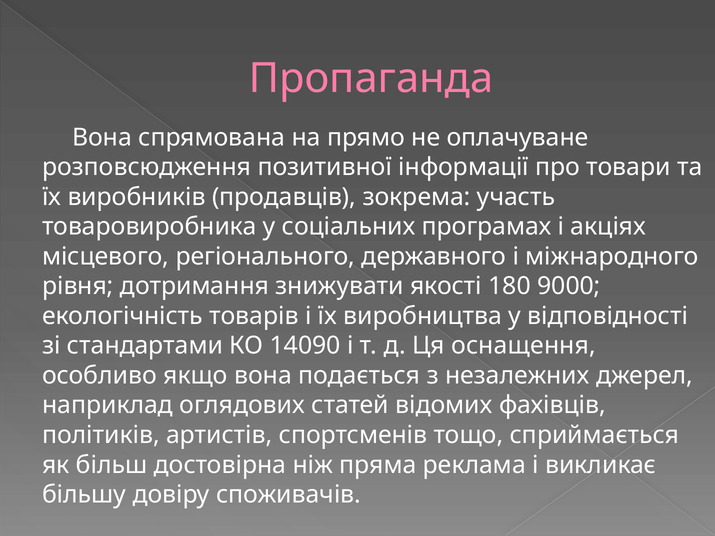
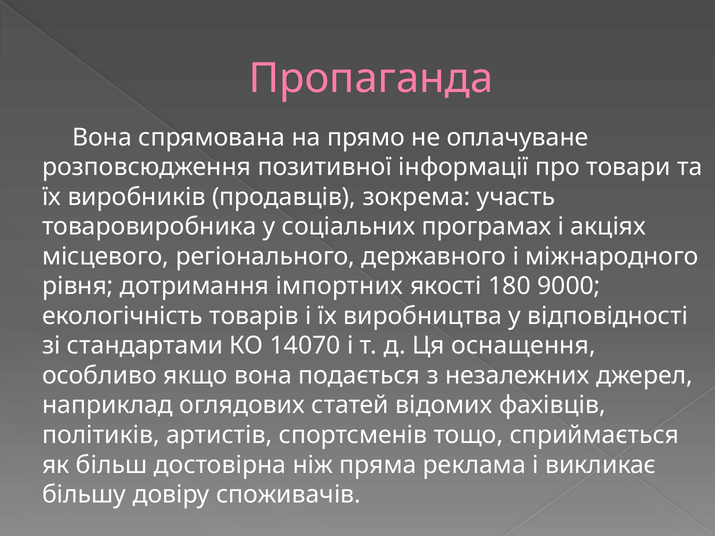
знижувати: знижувати -> імпортних
14090: 14090 -> 14070
